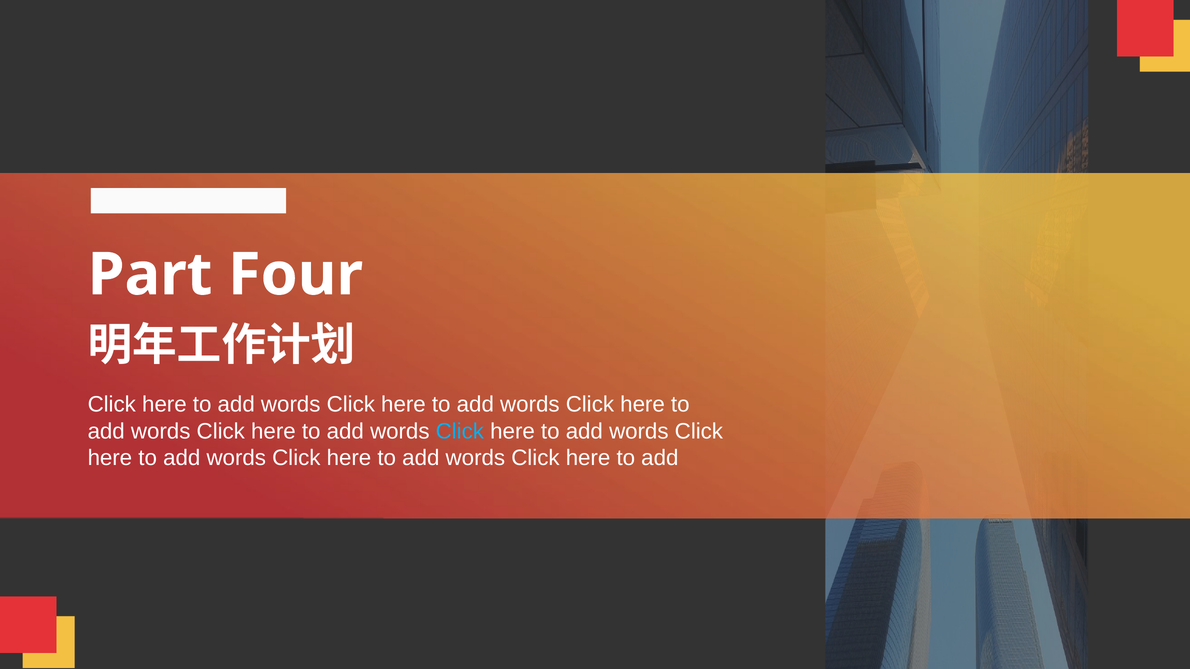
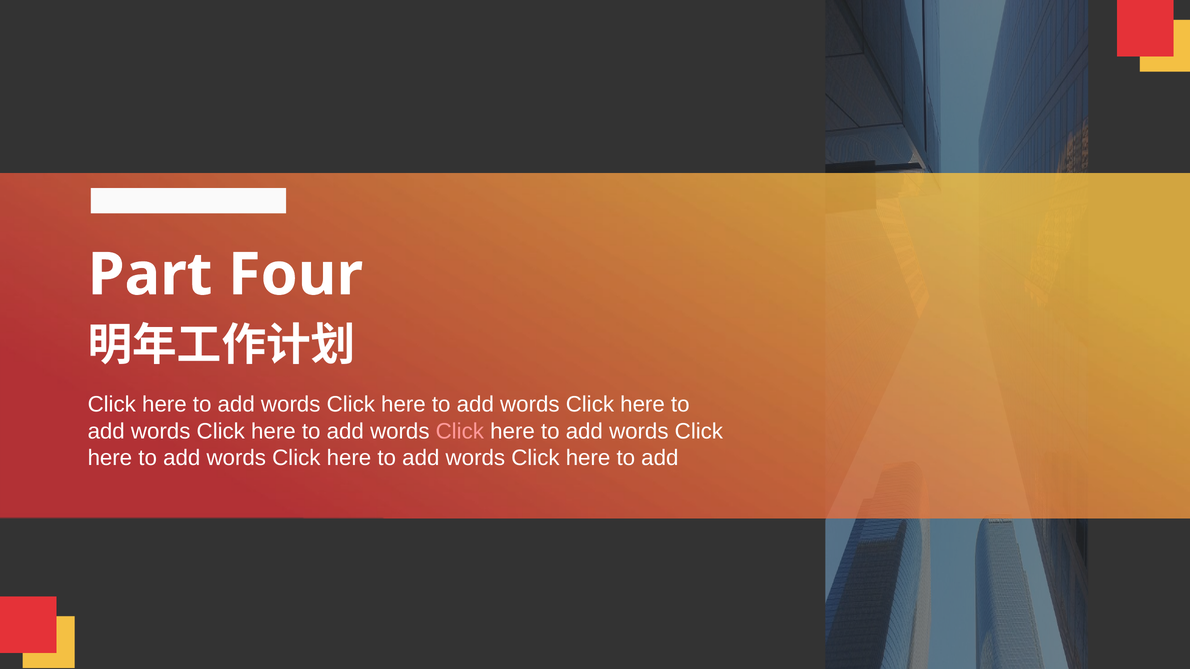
Click at (460, 431) colour: light blue -> pink
